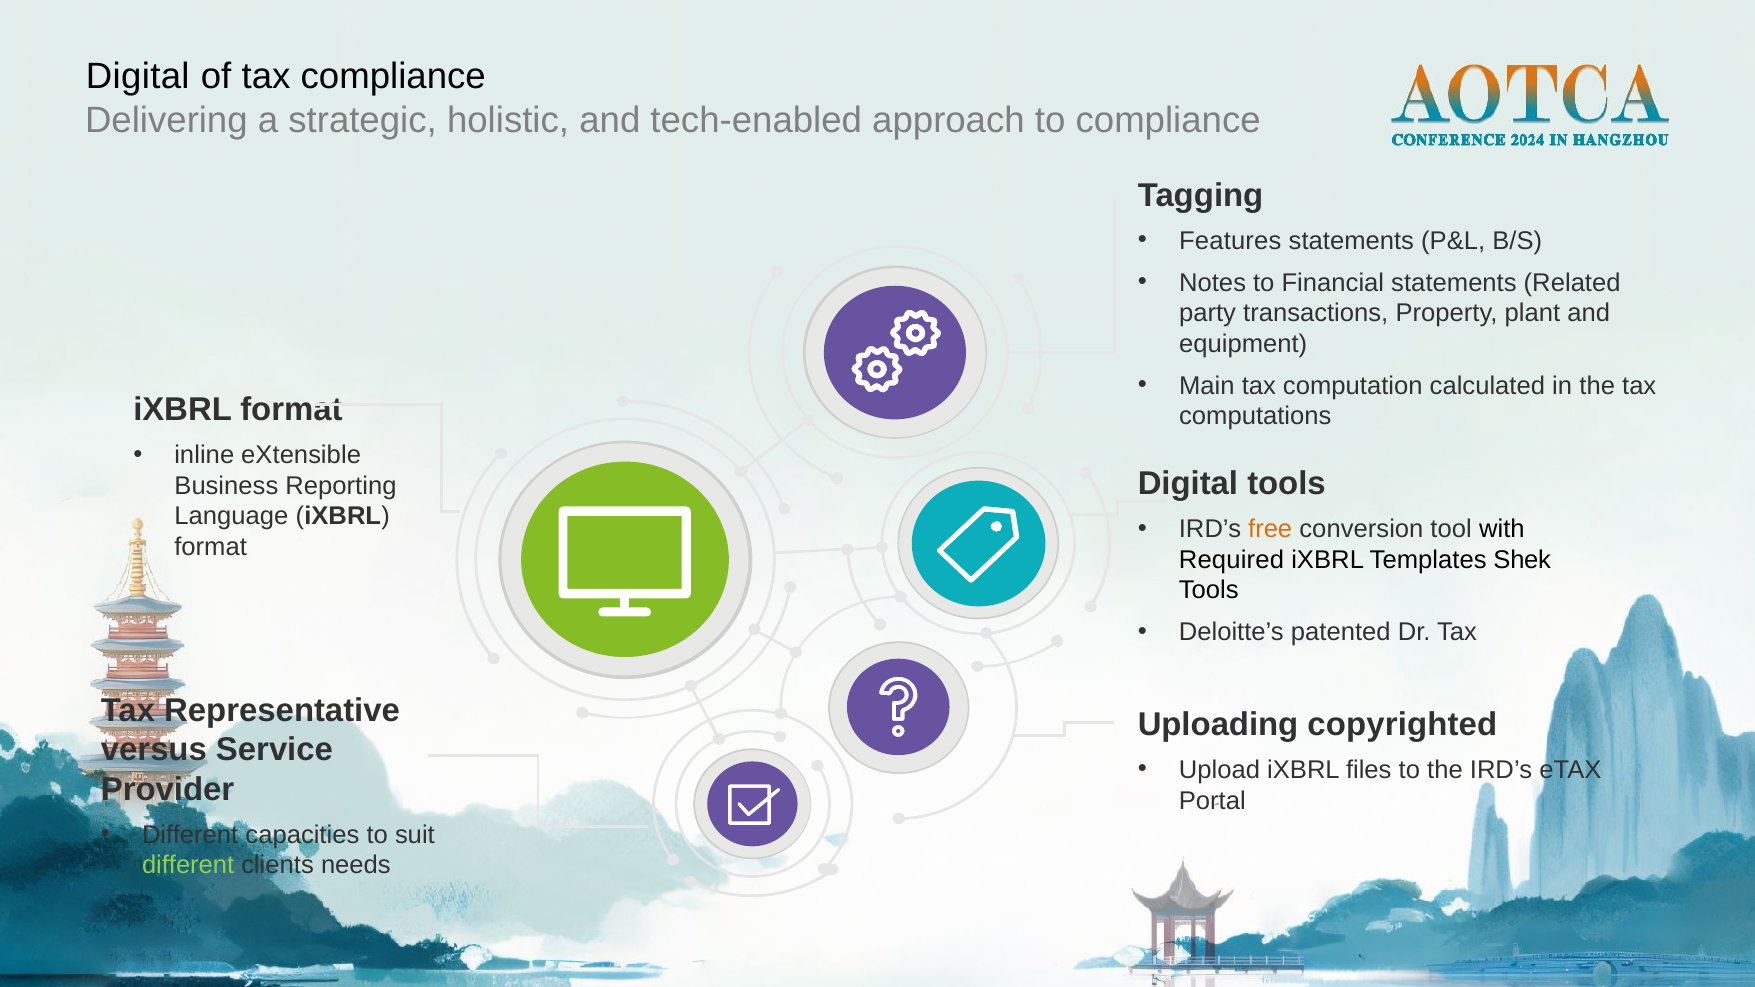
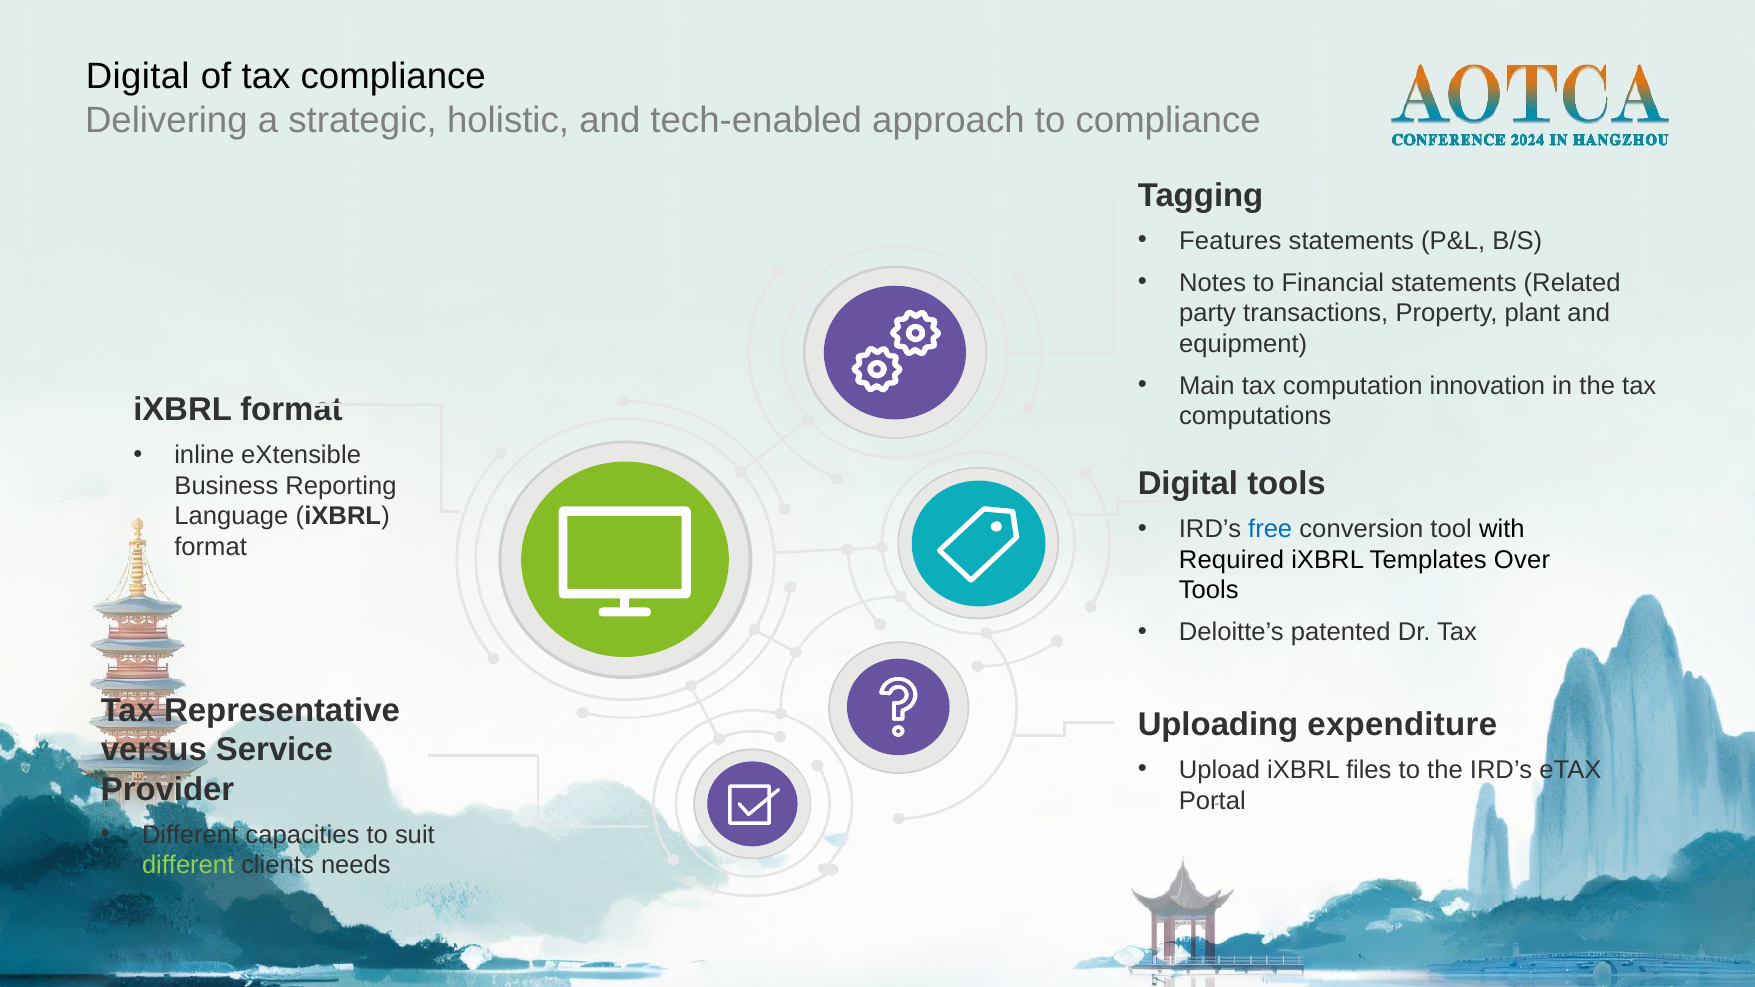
calculated: calculated -> innovation
free colour: orange -> blue
Shek: Shek -> Over
copyrighted: copyrighted -> expenditure
